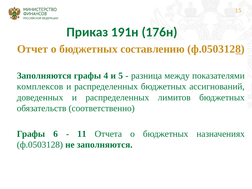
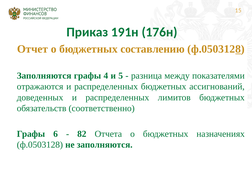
комплексов: комплексов -> отражаются
11: 11 -> 82
